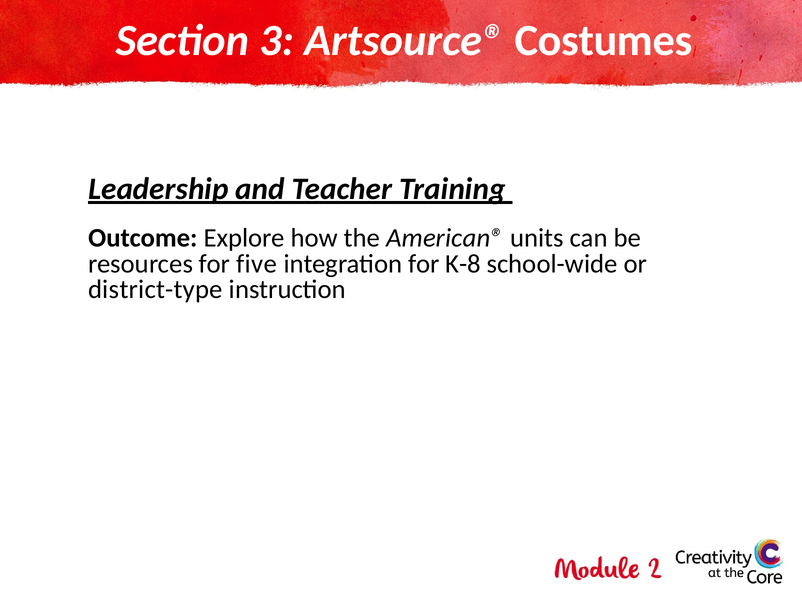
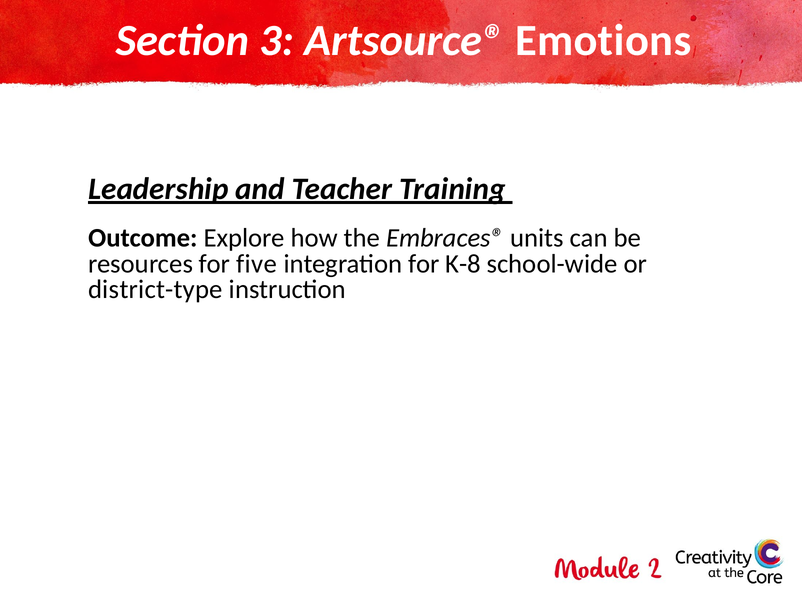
Costumes: Costumes -> Emotions
American®: American® -> Embraces®
